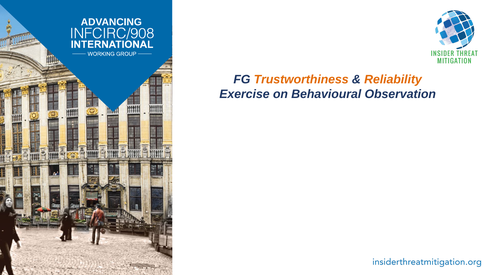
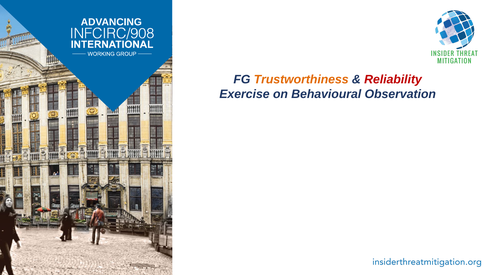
Reliability colour: orange -> red
